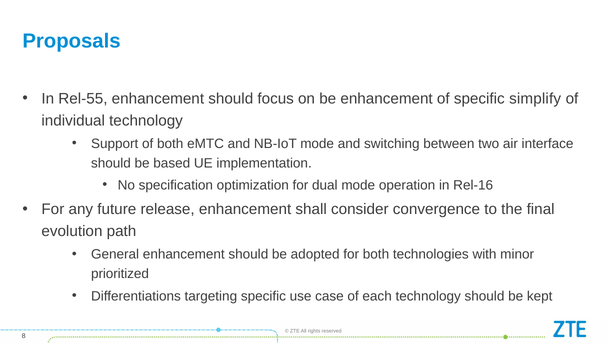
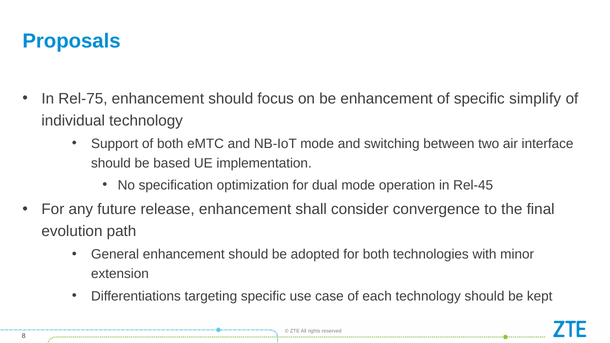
Rel-55: Rel-55 -> Rel-75
Rel-16: Rel-16 -> Rel-45
prioritized: prioritized -> extension
